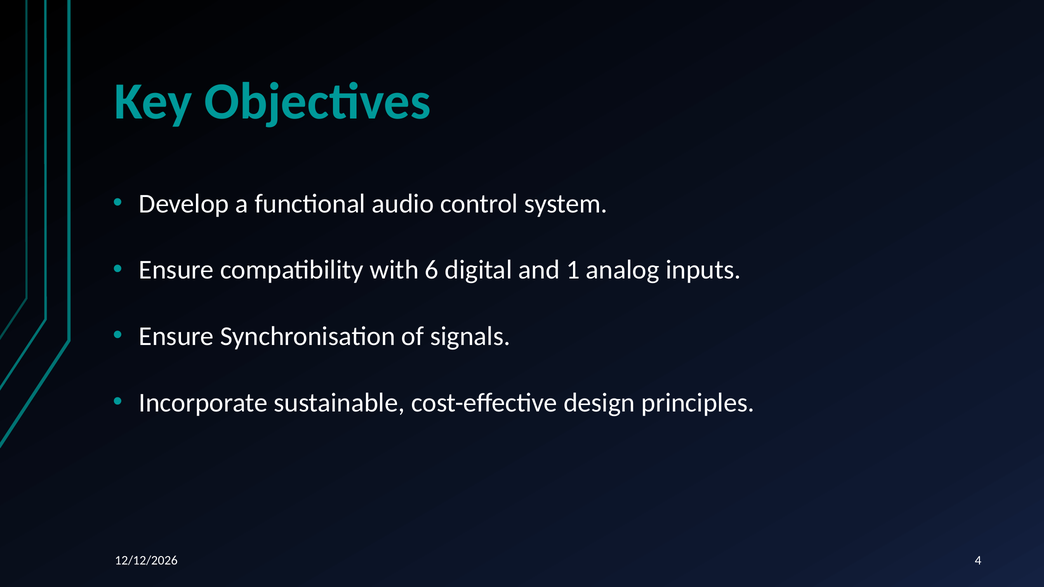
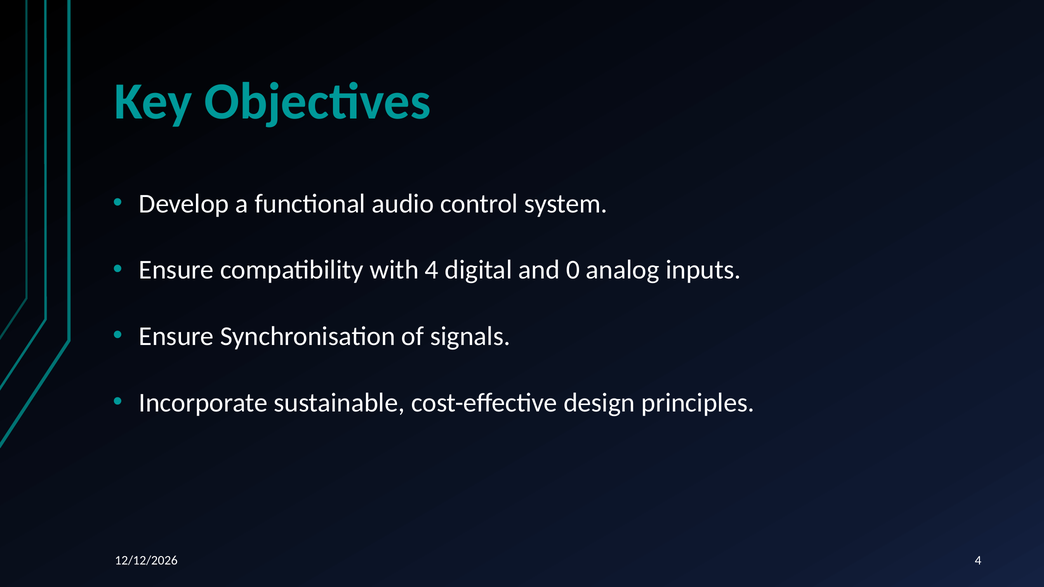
with 6: 6 -> 4
1: 1 -> 0
